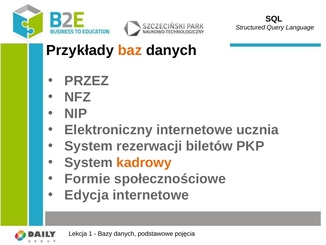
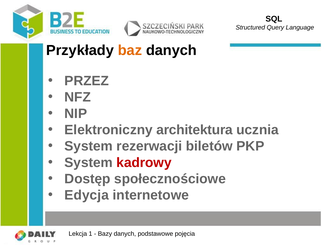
Elektroniczny internetowe: internetowe -> architektura
kadrowy colour: orange -> red
Formie: Formie -> Dostęp
